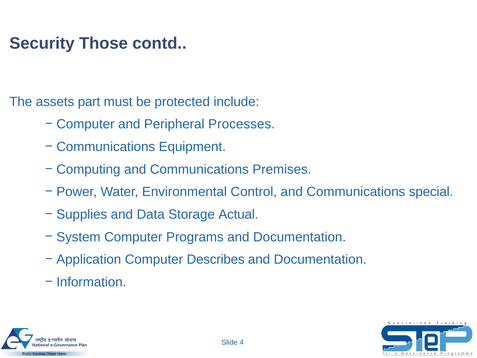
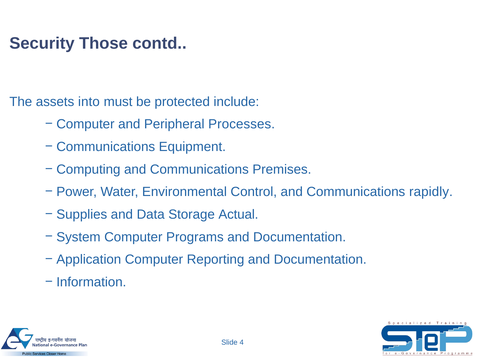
part: part -> into
special: special -> rapidly
Describes: Describes -> Reporting
